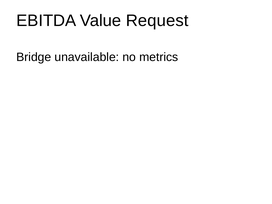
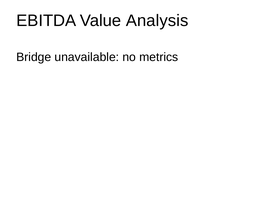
Request: Request -> Analysis
